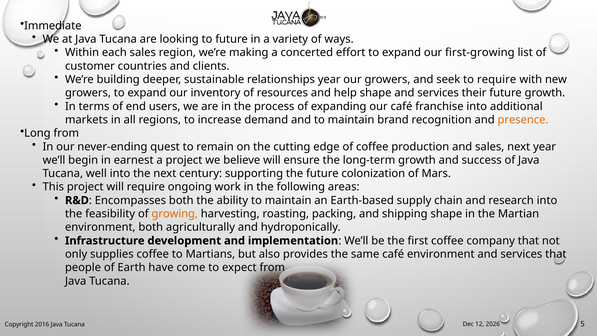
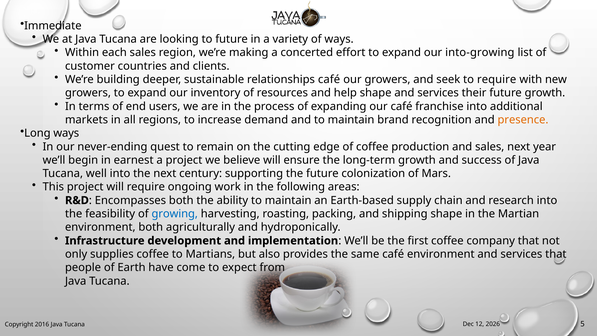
first-growing: first-growing -> into-growing
relationships year: year -> café
Long from: from -> ways
growing colour: orange -> blue
